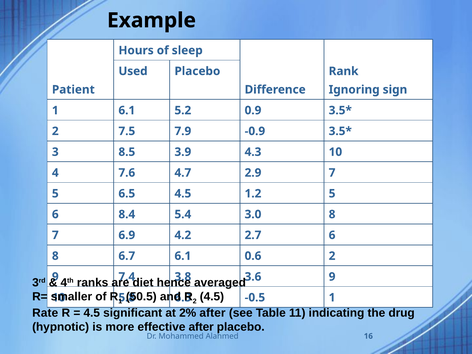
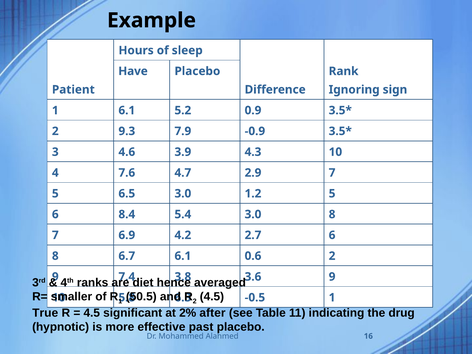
Used: Used -> Have
7.5: 7.5 -> 9.3
8.5: 8.5 -> 4.6
6.5 4.5: 4.5 -> 3.0
Rate: Rate -> True
effective after: after -> past
